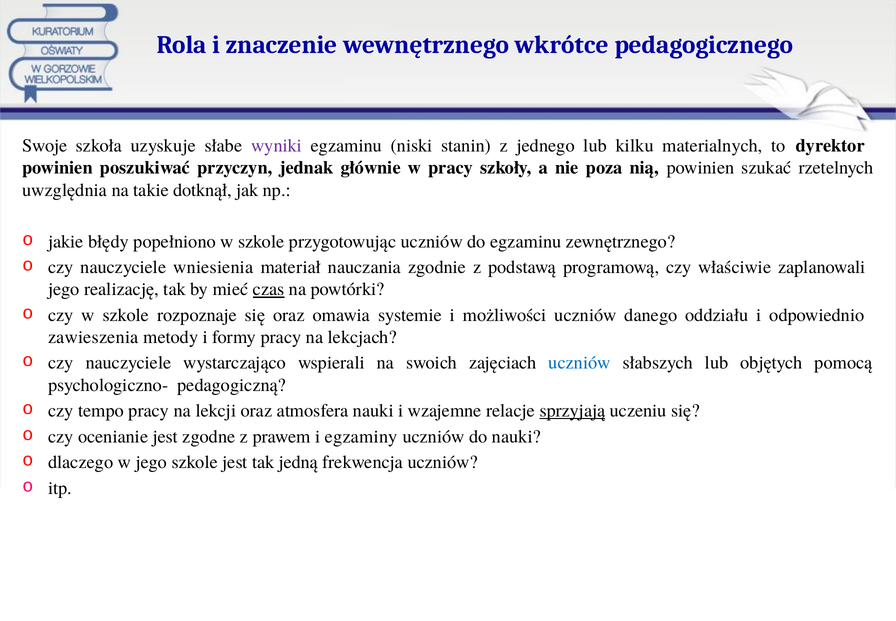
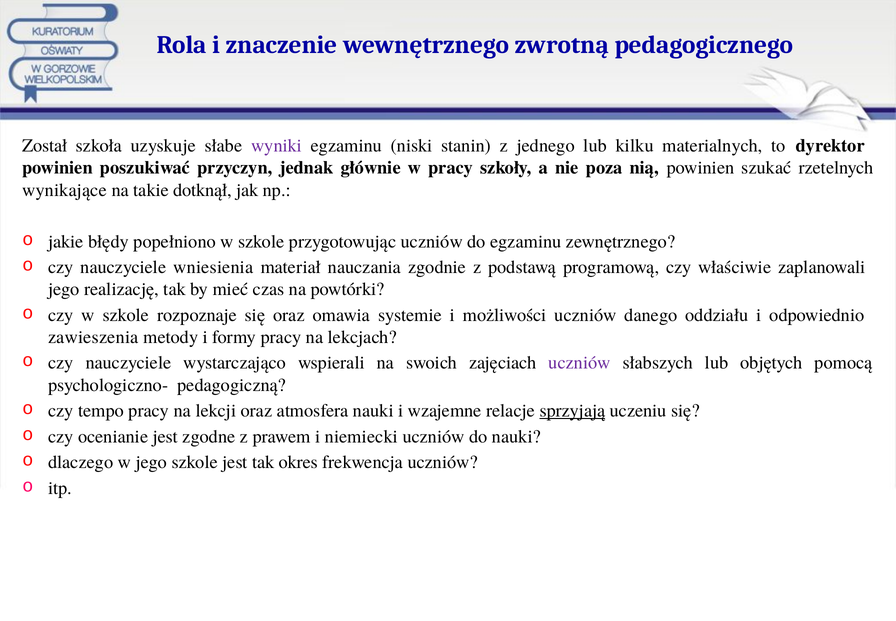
wkrótce: wkrótce -> zwrotną
Swoje: Swoje -> Został
uwzględnia: uwzględnia -> wynikające
czas underline: present -> none
uczniów at (580, 362) colour: blue -> purple
egzaminy: egzaminy -> niemiecki
jedną: jedną -> okres
